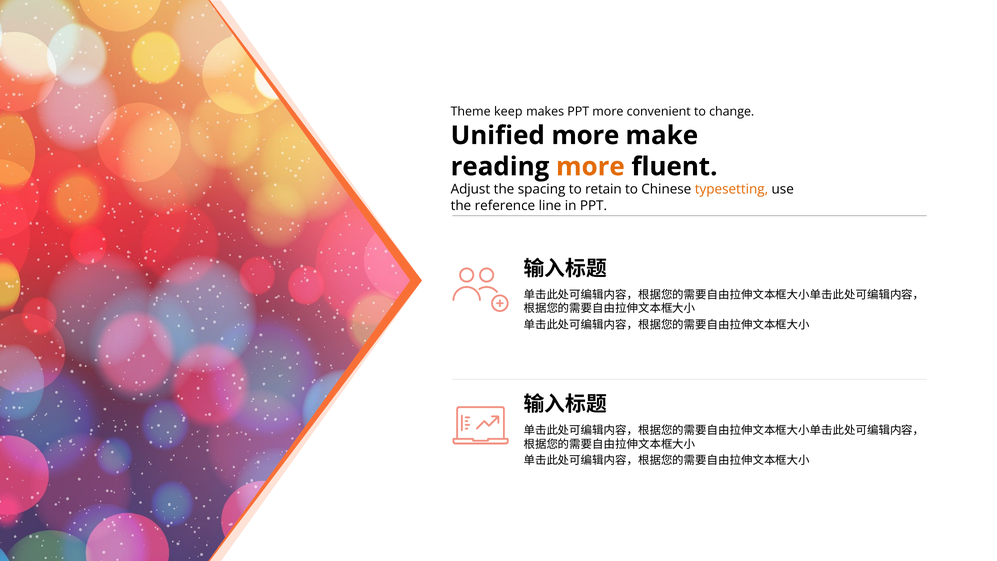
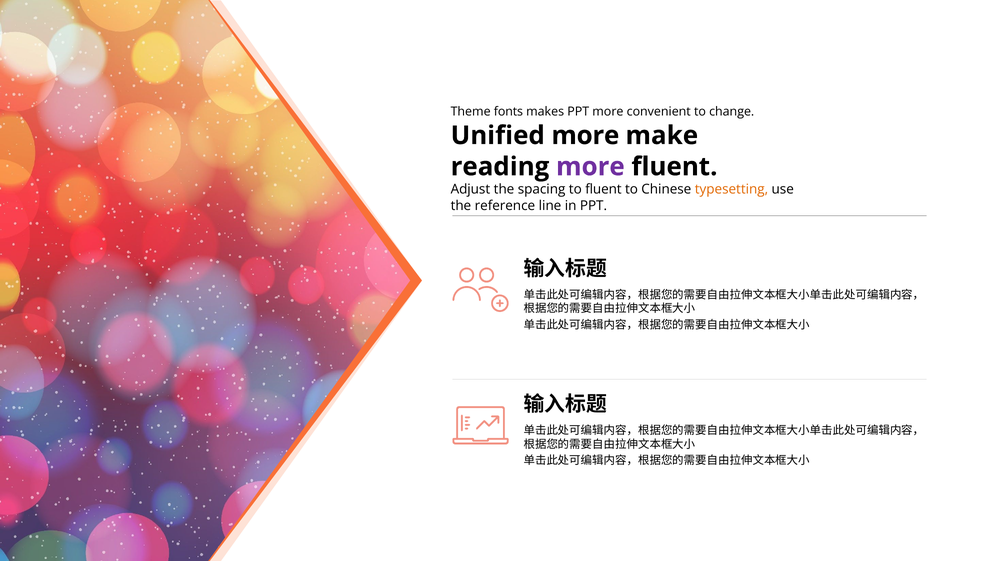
keep: keep -> fonts
more at (590, 167) colour: orange -> purple
to retain: retain -> fluent
